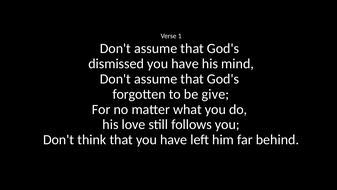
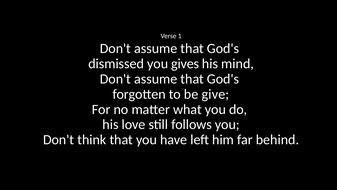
dismissed you have: have -> gives
